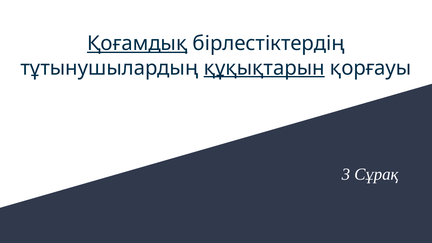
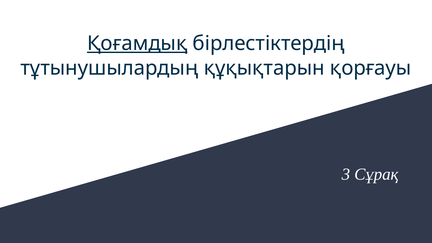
құқықтарын underline: present -> none
